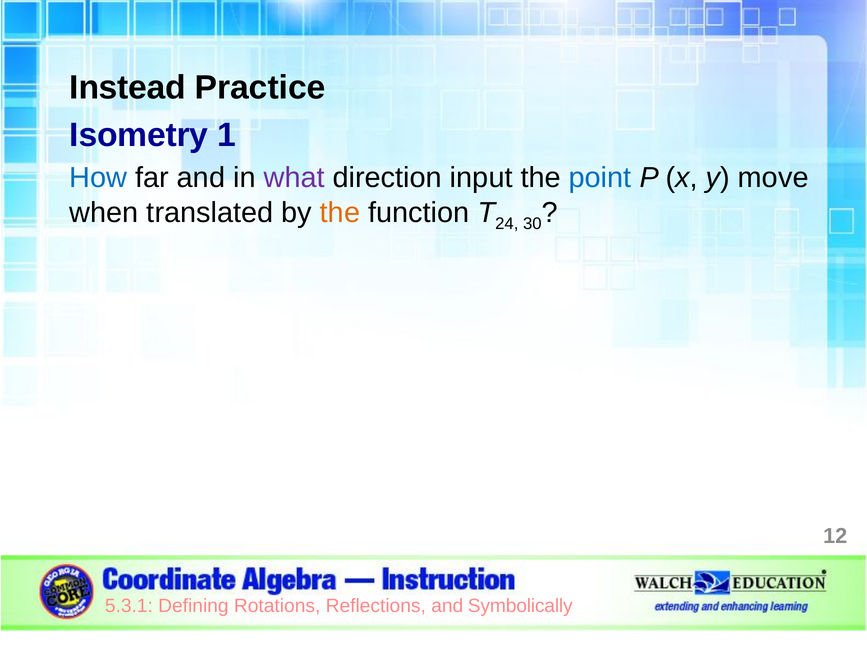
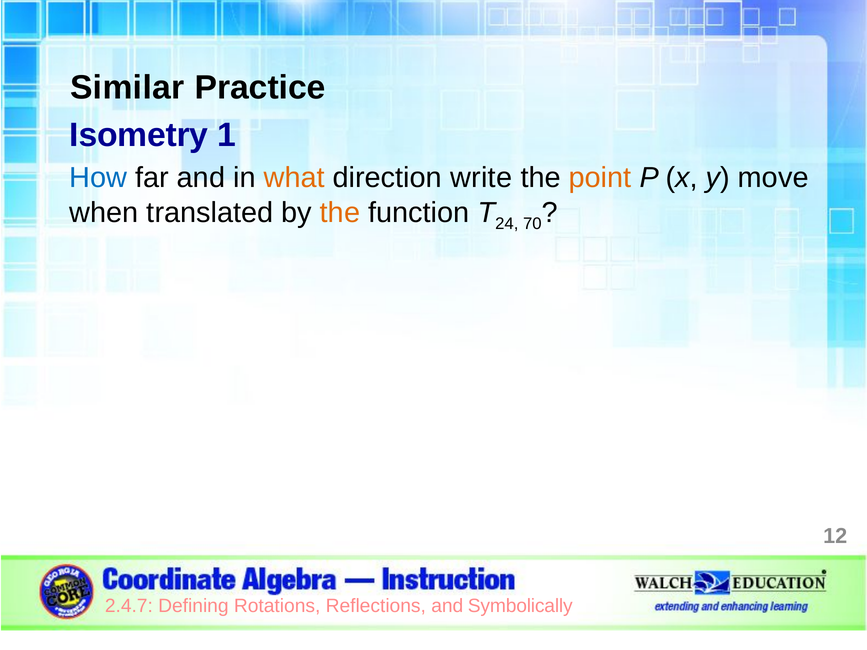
Instead: Instead -> Similar
what colour: purple -> orange
input: input -> write
point colour: blue -> orange
30: 30 -> 70
5.3.1: 5.3.1 -> 2.4.7
